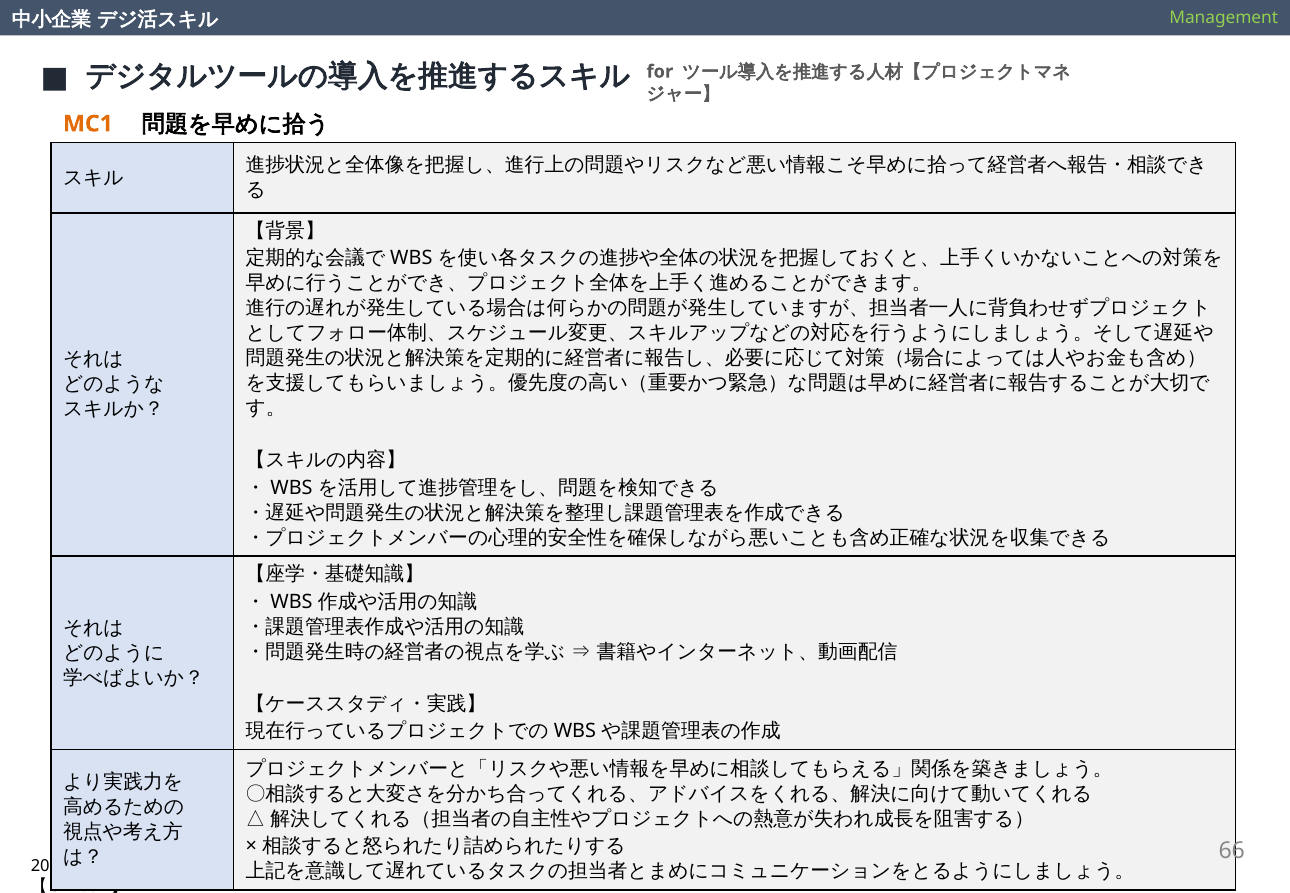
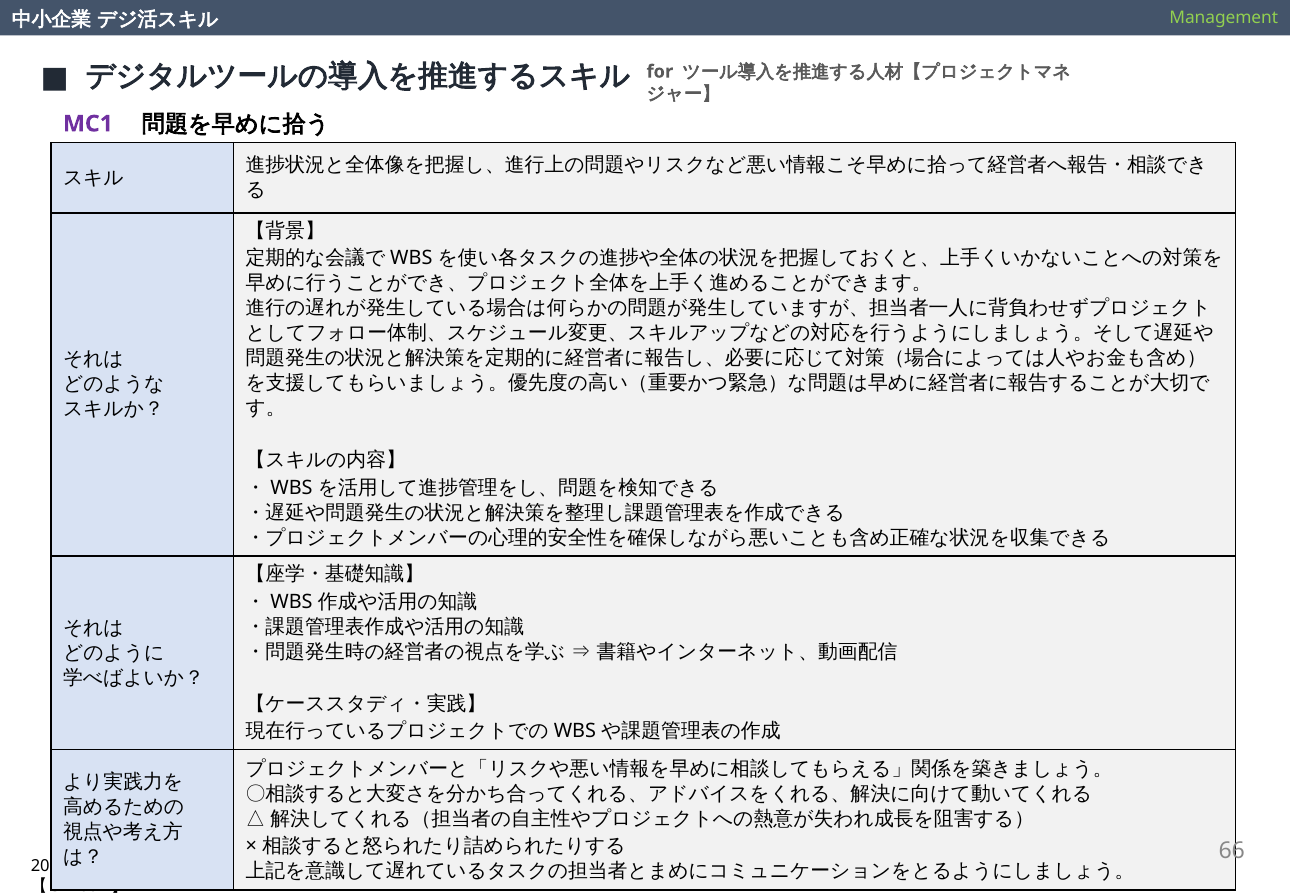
MC1 colour: orange -> purple
